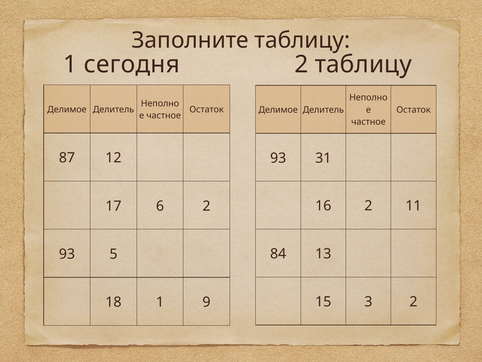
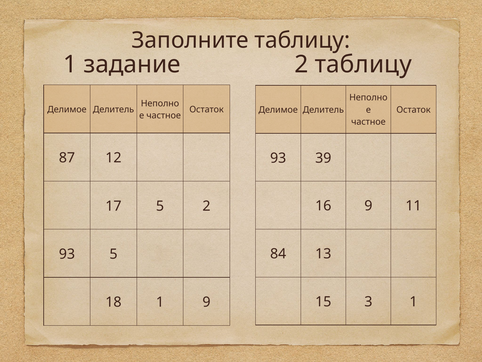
сегодня: сегодня -> задание
31: 31 -> 39
17 6: 6 -> 5
16 2: 2 -> 9
3 2: 2 -> 1
